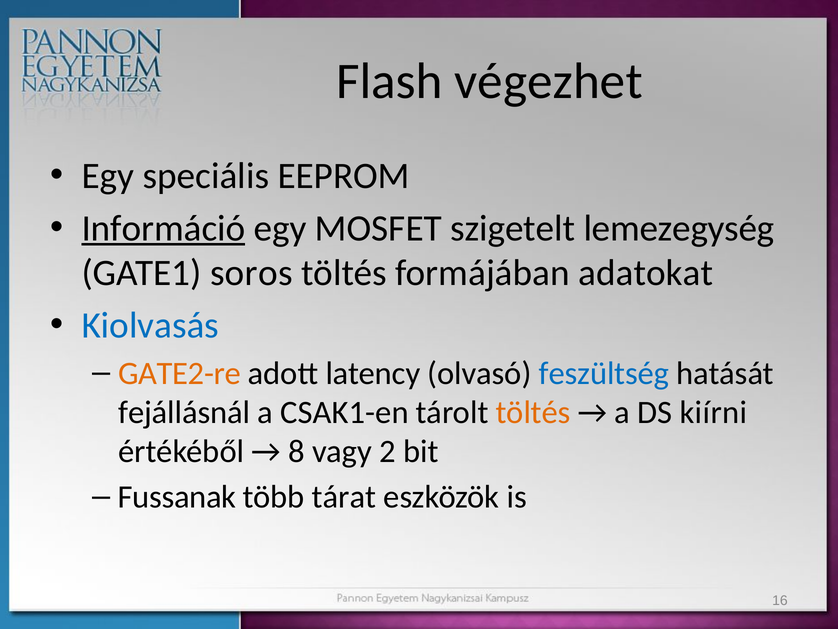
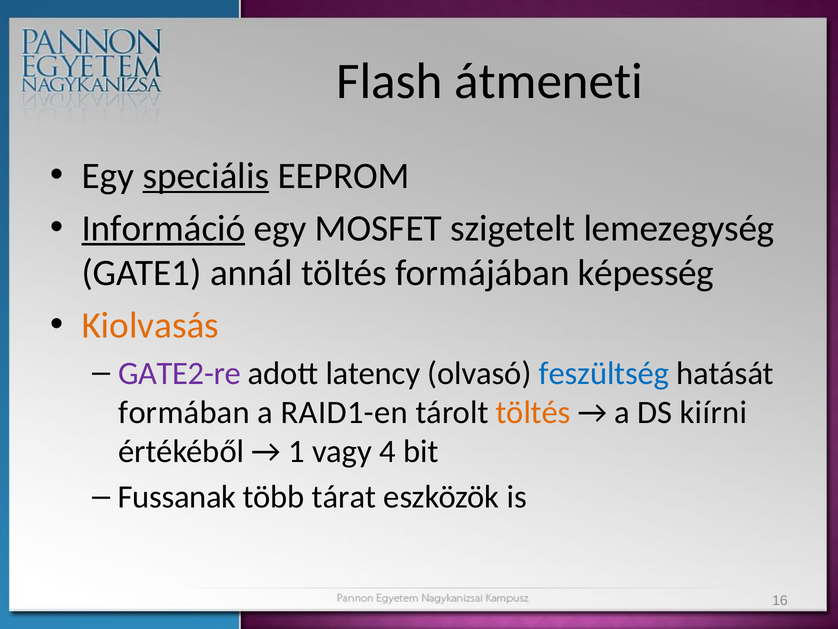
végezhet: végezhet -> átmeneti
speciális underline: none -> present
soros: soros -> annál
adatokat: adatokat -> képesség
Kiolvasás colour: blue -> orange
GATE2-re colour: orange -> purple
fejállásnál: fejállásnál -> formában
CSAK1-en: CSAK1-en -> RAID1-en
8: 8 -> 1
2: 2 -> 4
